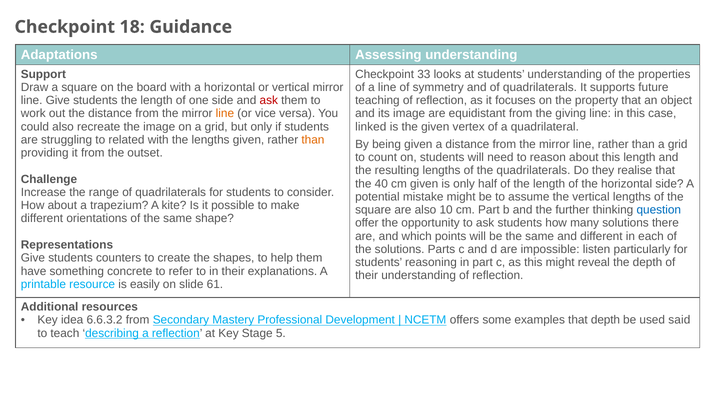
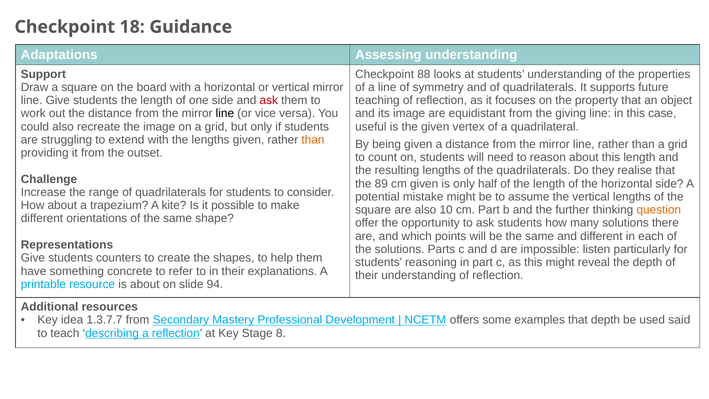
33: 33 -> 88
line at (225, 113) colour: orange -> black
linked: linked -> useful
related: related -> extend
40: 40 -> 89
question colour: blue -> orange
is easily: easily -> about
61: 61 -> 94
6.6.3.2: 6.6.3.2 -> 1.3.7.7
5: 5 -> 8
